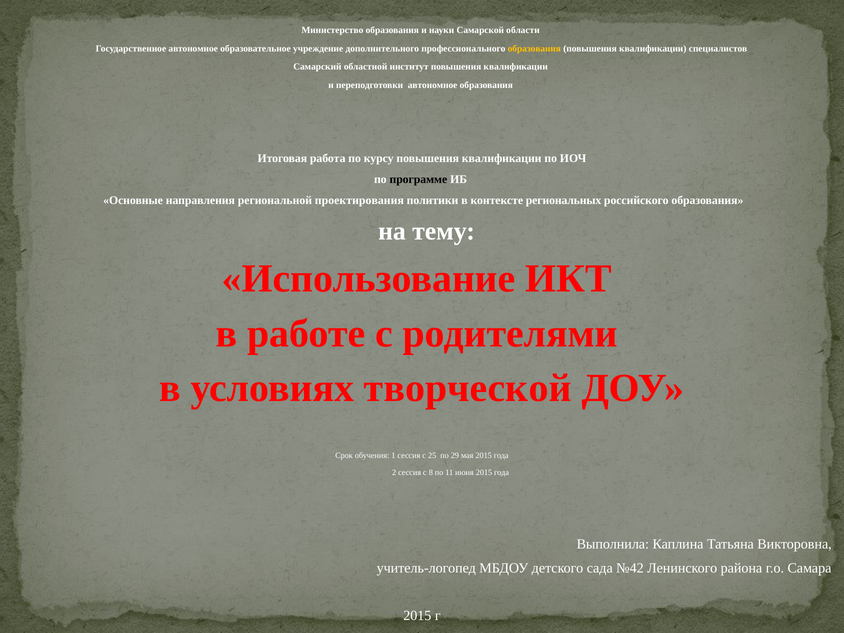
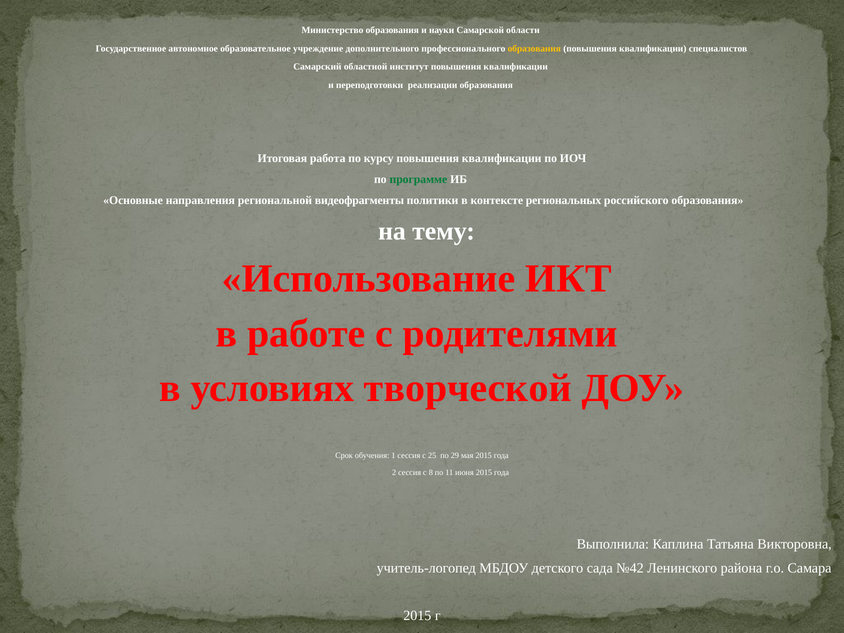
переподготовки автономное: автономное -> реализации
программе colour: black -> green
проектирования: проектирования -> видеофрагменты
